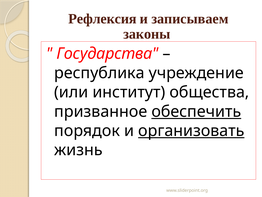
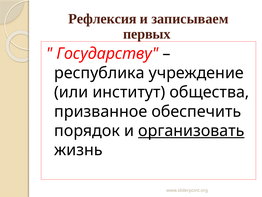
законы: законы -> первых
Государства: Государства -> Государству
обеспечить underline: present -> none
